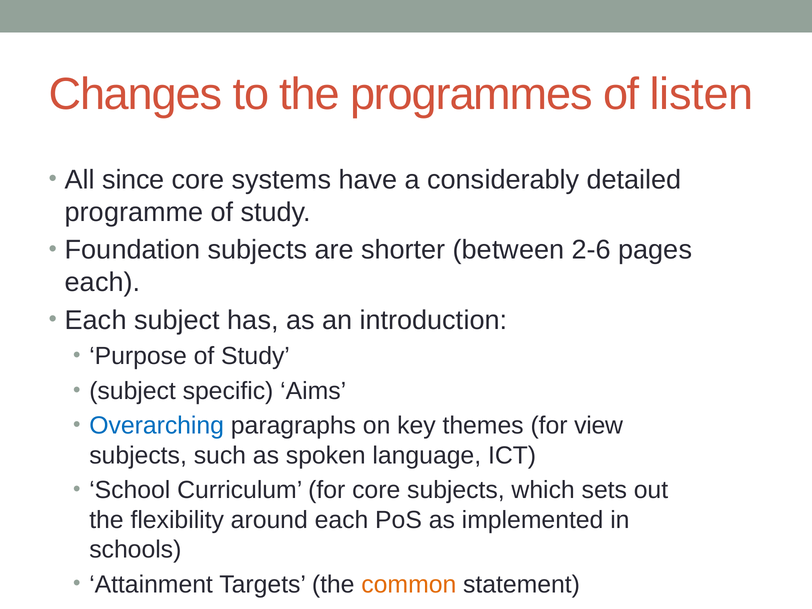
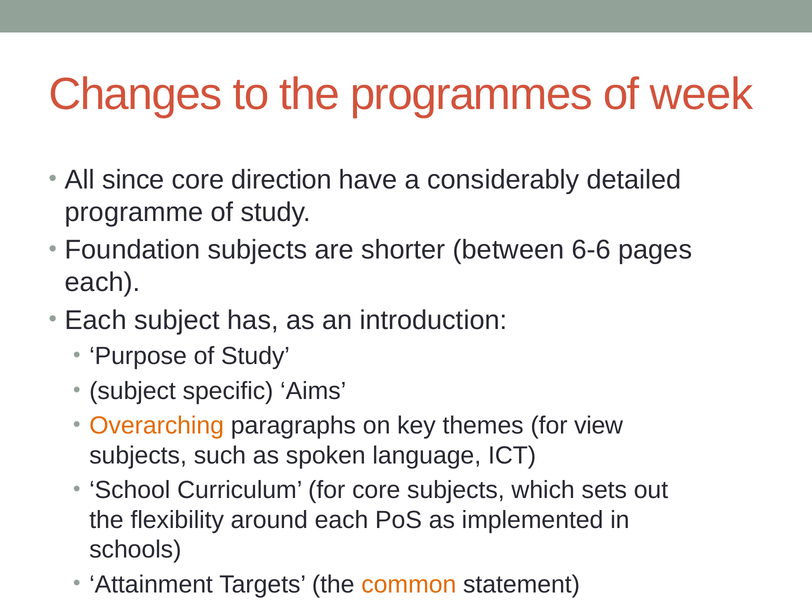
listen: listen -> week
systems: systems -> direction
2-6: 2-6 -> 6-6
Overarching colour: blue -> orange
